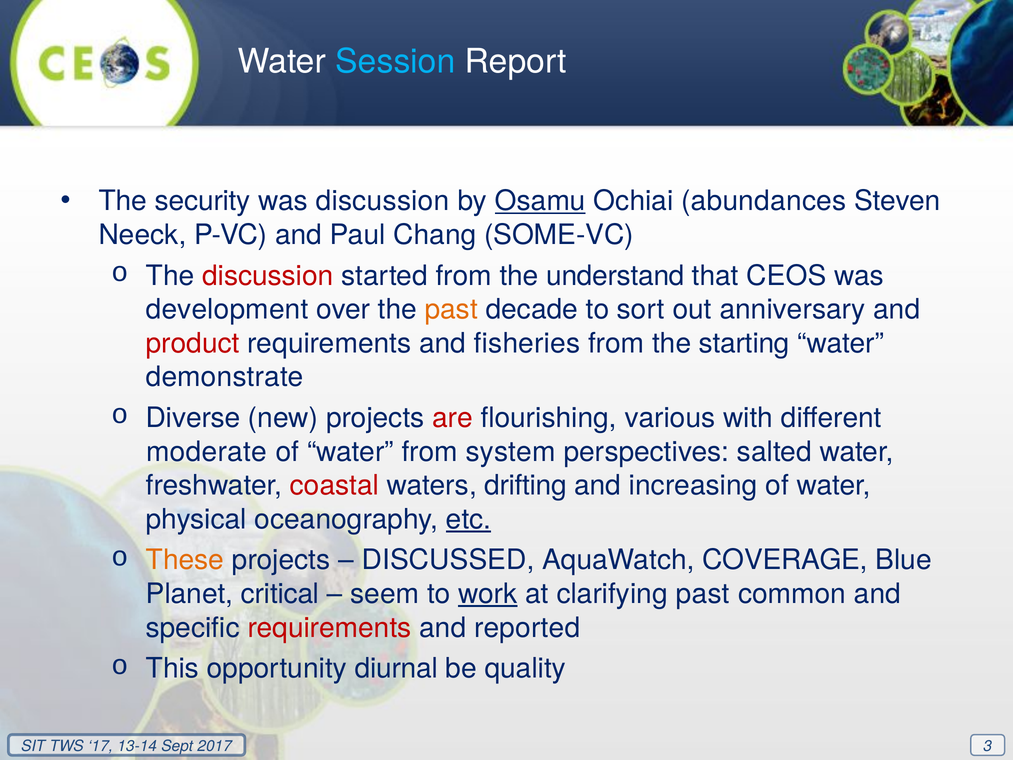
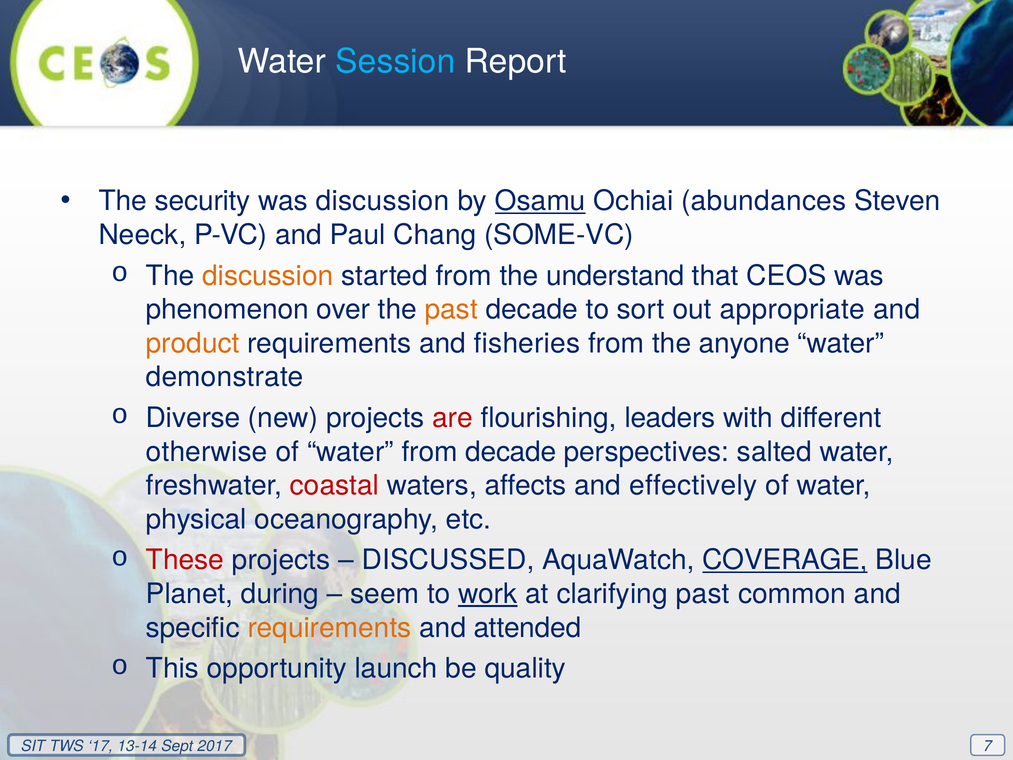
discussion at (268, 276) colour: red -> orange
development: development -> phenomenon
anniversary: anniversary -> appropriate
product colour: red -> orange
starting: starting -> anyone
various: various -> leaders
moderate: moderate -> otherwise
from system: system -> decade
drifting: drifting -> affects
increasing: increasing -> effectively
etc underline: present -> none
These colour: orange -> red
COVERAGE underline: none -> present
critical: critical -> during
requirements at (329, 628) colour: red -> orange
reported: reported -> attended
diurnal: diurnal -> launch
3: 3 -> 7
